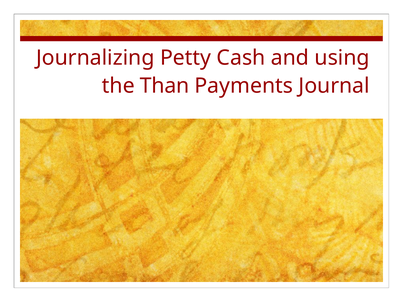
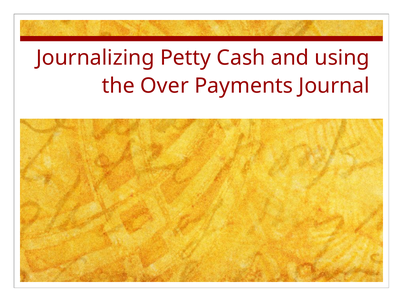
Than: Than -> Over
